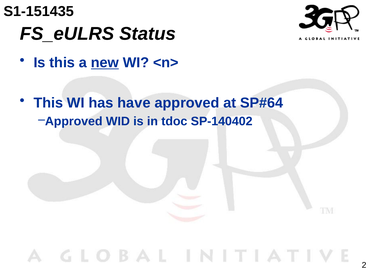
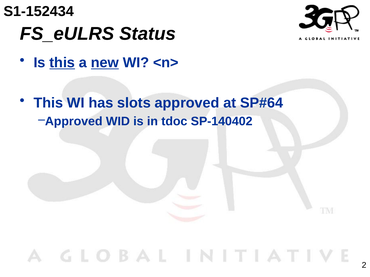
S1-151435: S1-151435 -> S1-152434
this at (62, 63) underline: none -> present
have: have -> slots
